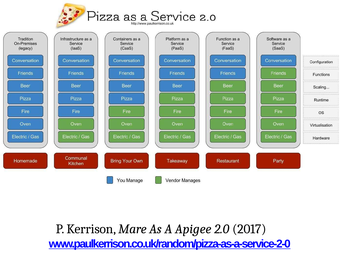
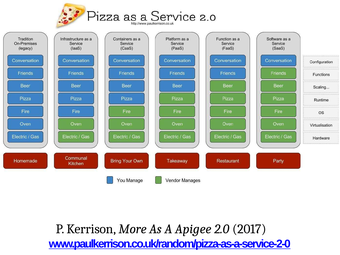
Mare: Mare -> More
